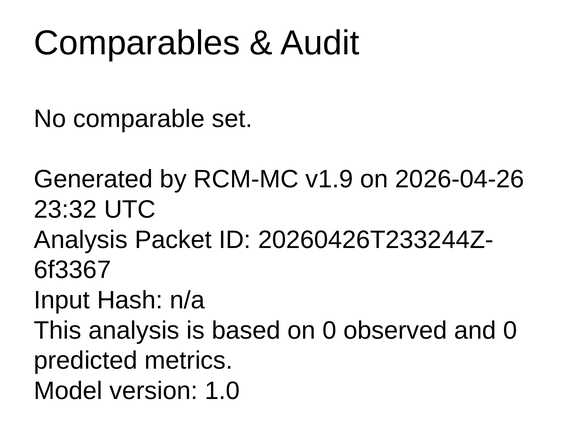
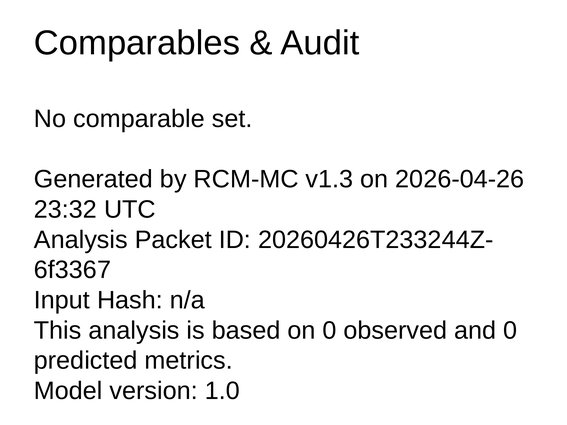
v1.9: v1.9 -> v1.3
